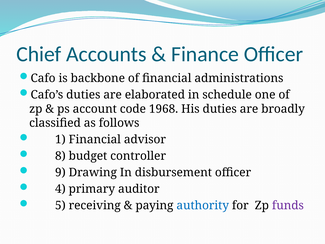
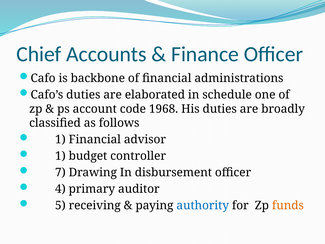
8 at (60, 156): 8 -> 1
9: 9 -> 7
funds colour: purple -> orange
